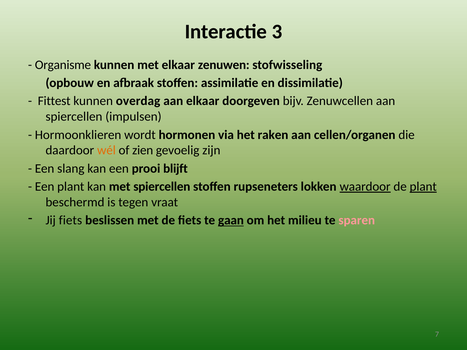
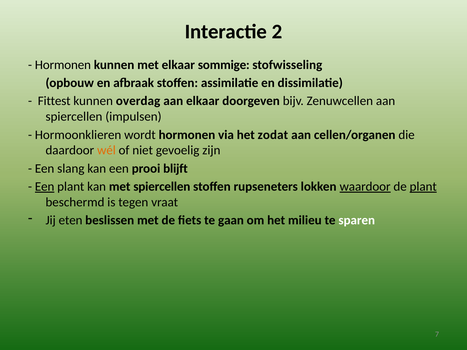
3: 3 -> 2
Organisme at (63, 65): Organisme -> Hormonen
zenuwen: zenuwen -> sommige
raken: raken -> zodat
zien: zien -> niet
Een at (45, 187) underline: none -> present
Jij fiets: fiets -> eten
gaan underline: present -> none
sparen colour: pink -> white
